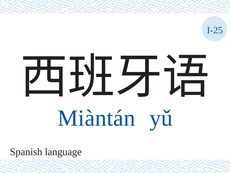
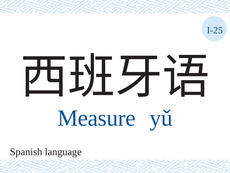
Miàntán: Miàntán -> Measure
